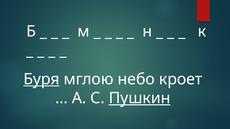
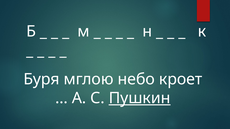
Буря underline: present -> none
